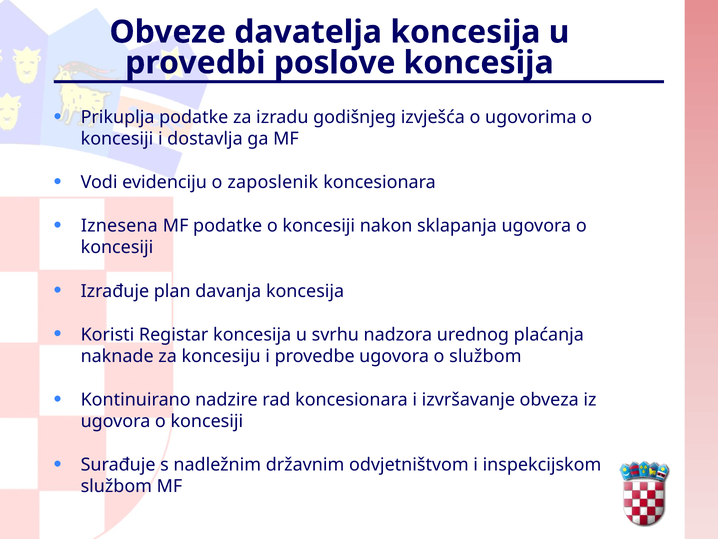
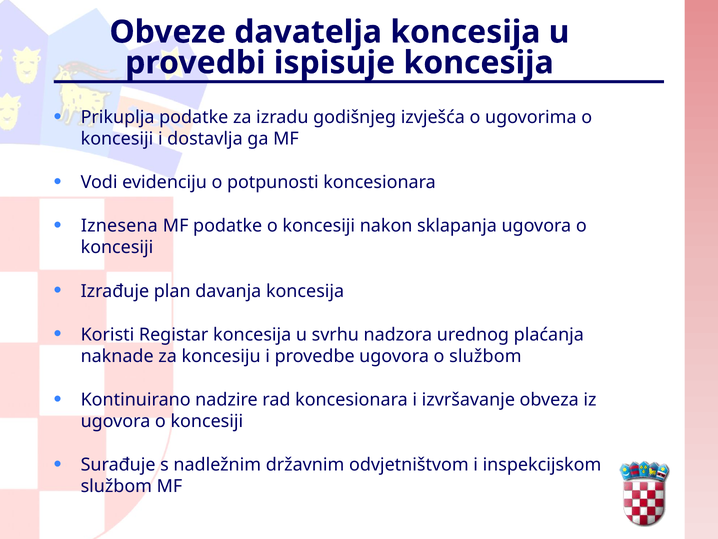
poslove: poslove -> ispisuje
zaposlenik: zaposlenik -> potpunosti
